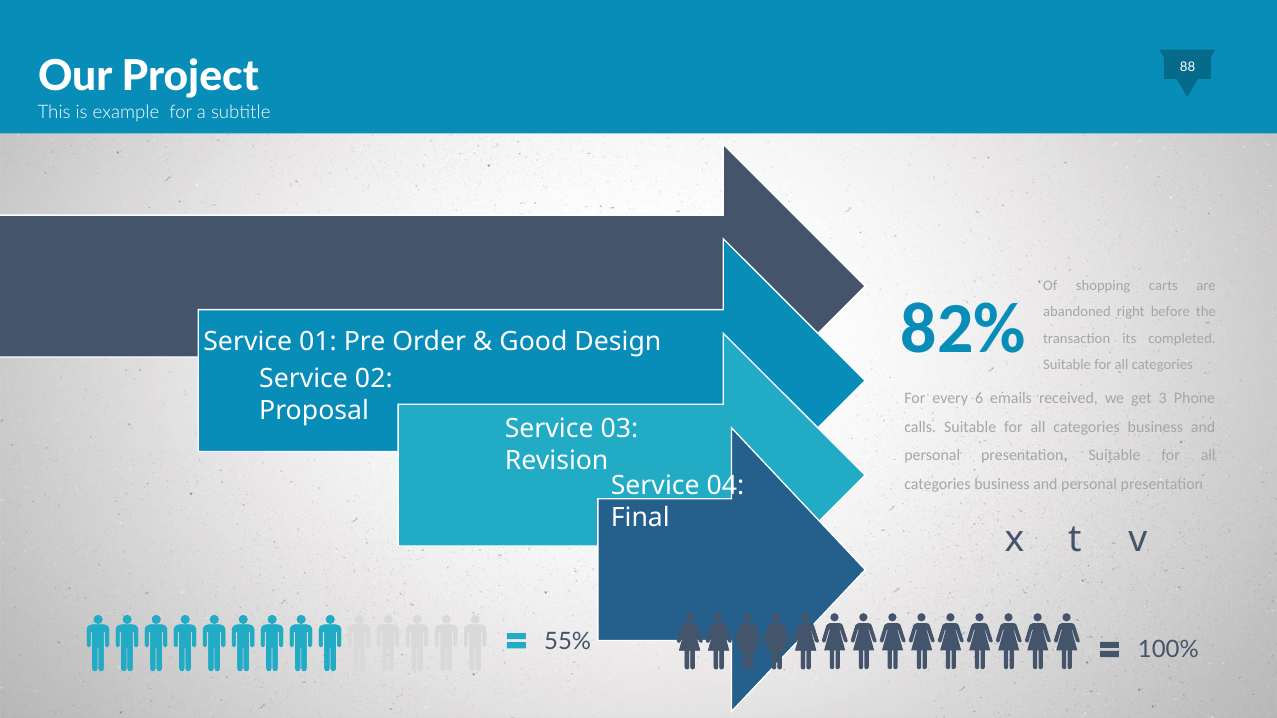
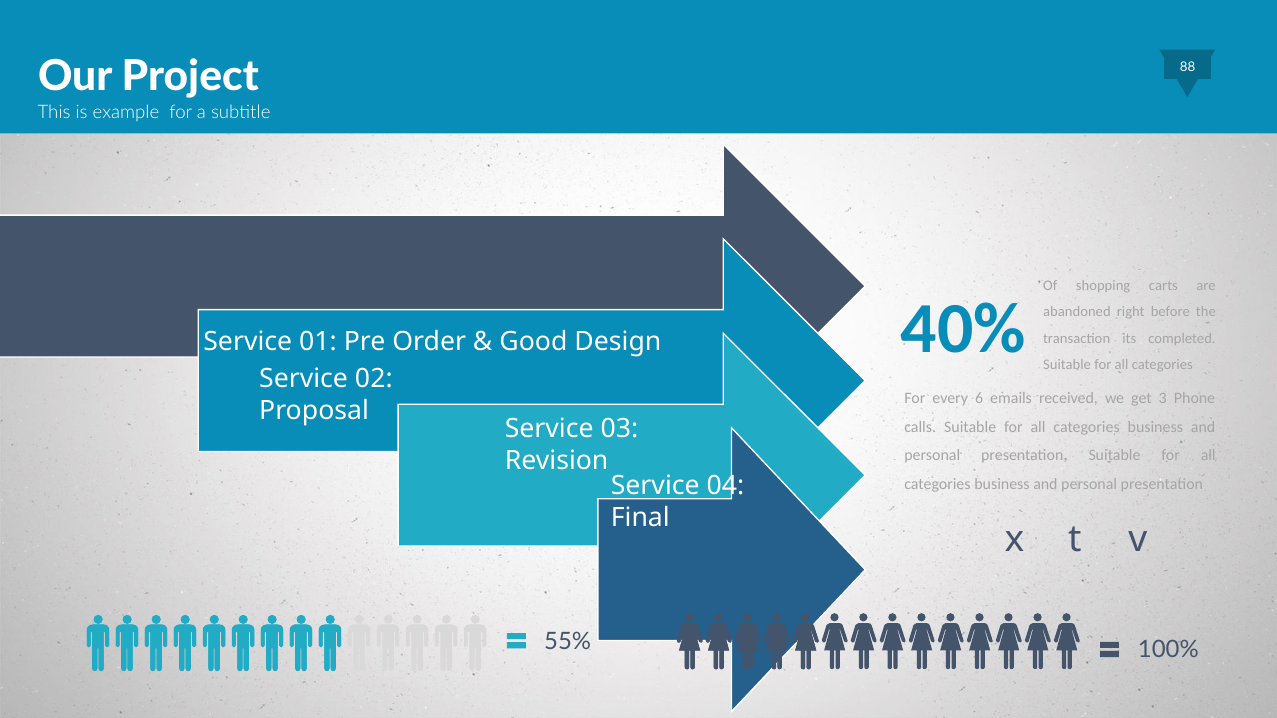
82%: 82% -> 40%
